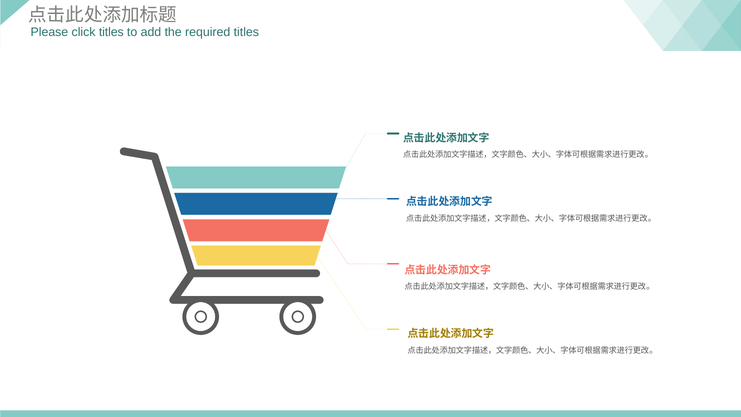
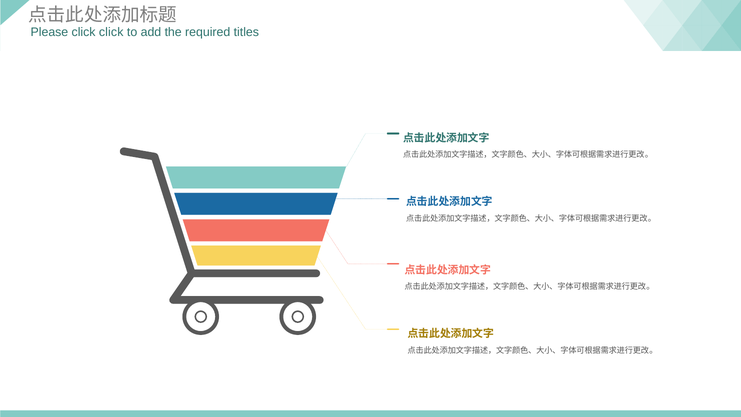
click titles: titles -> click
